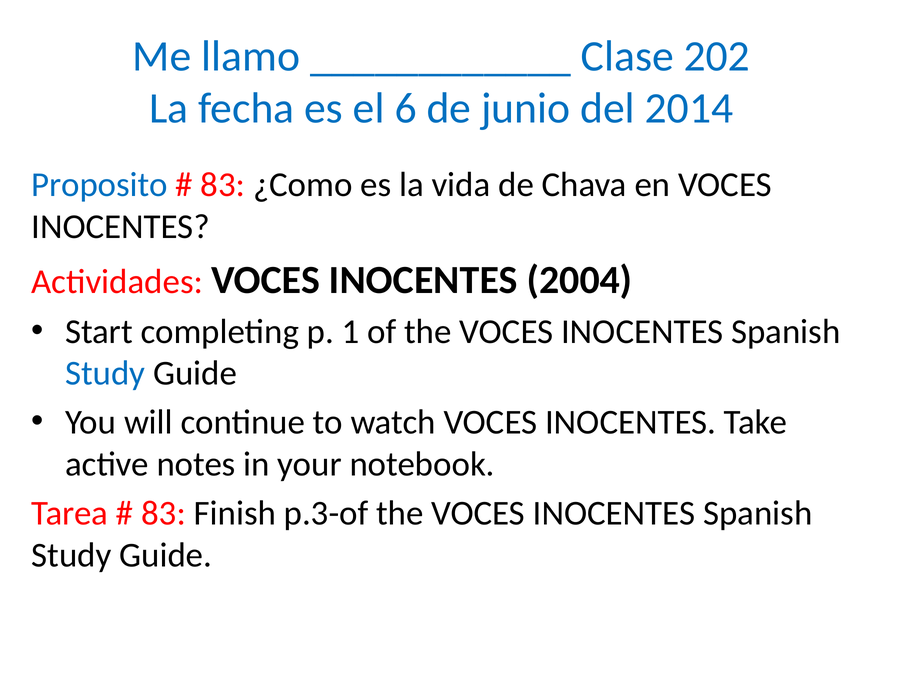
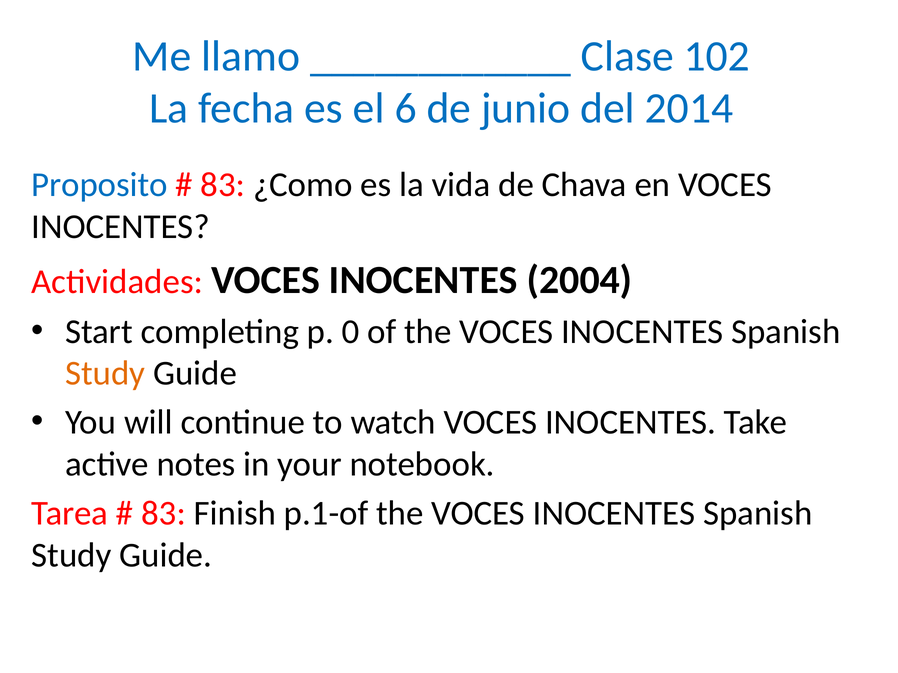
202: 202 -> 102
1: 1 -> 0
Study at (105, 374) colour: blue -> orange
p.3-of: p.3-of -> p.1-of
